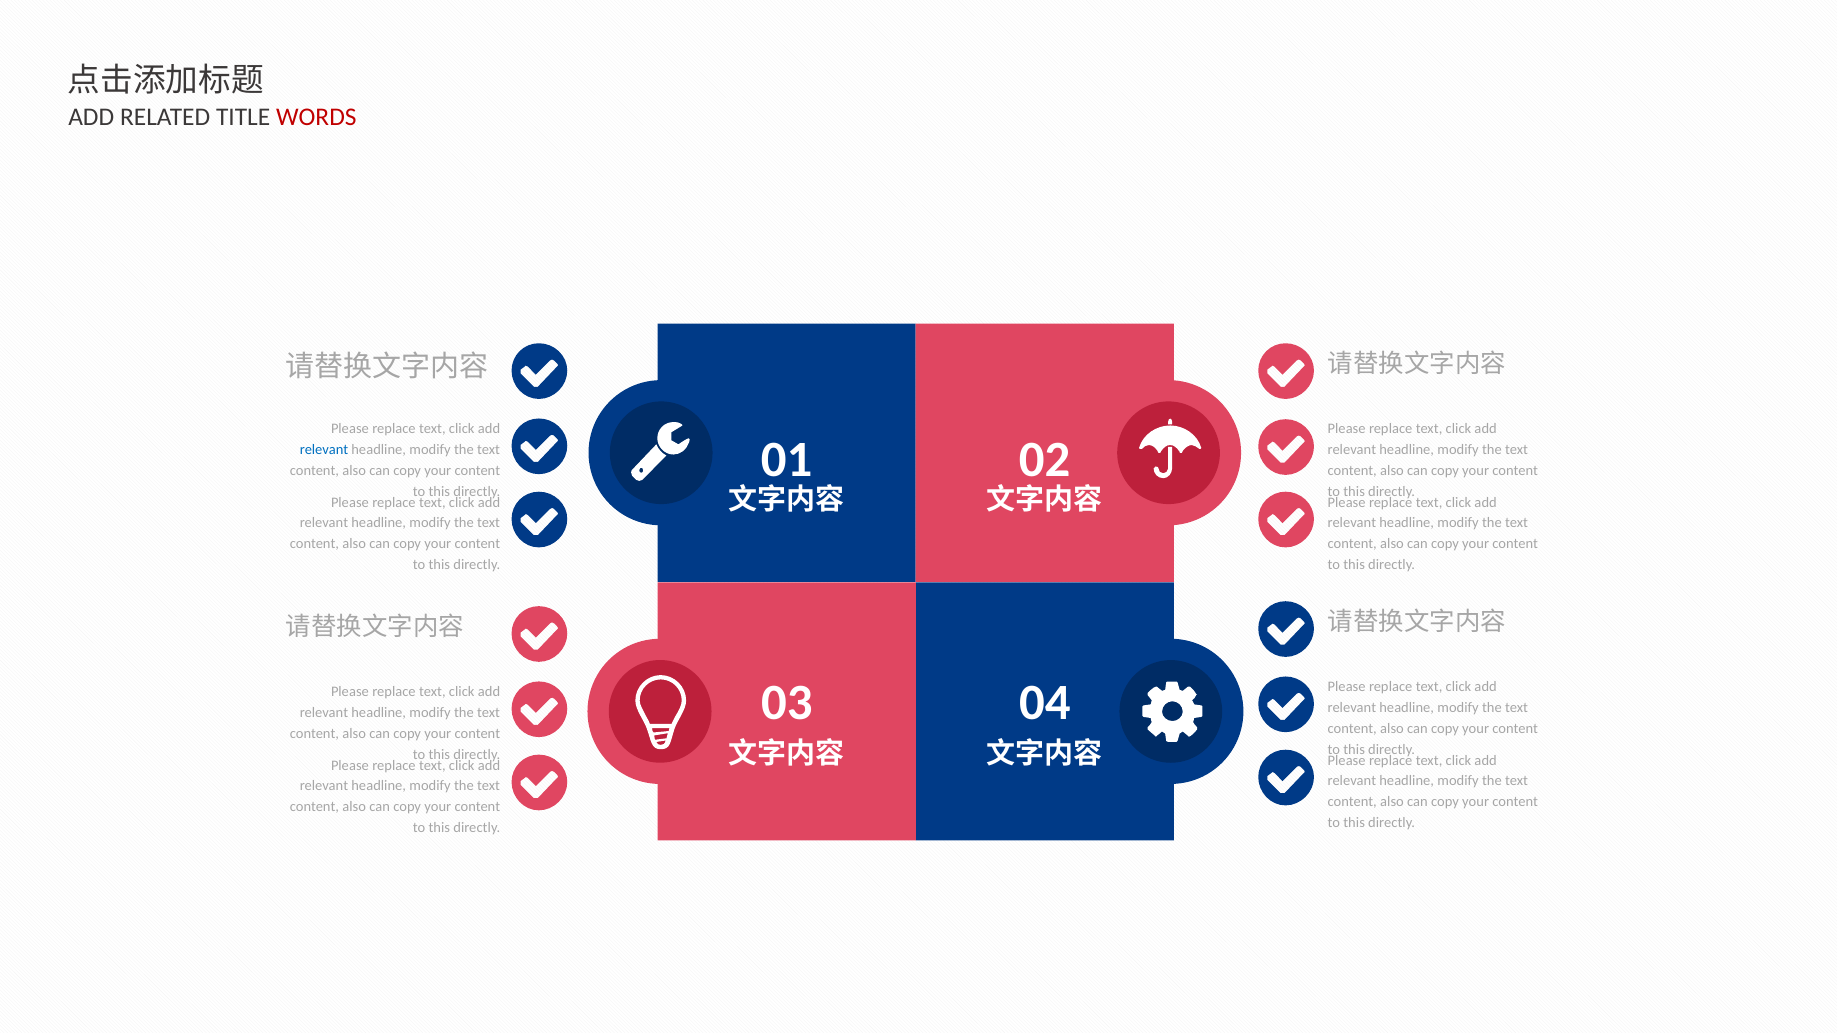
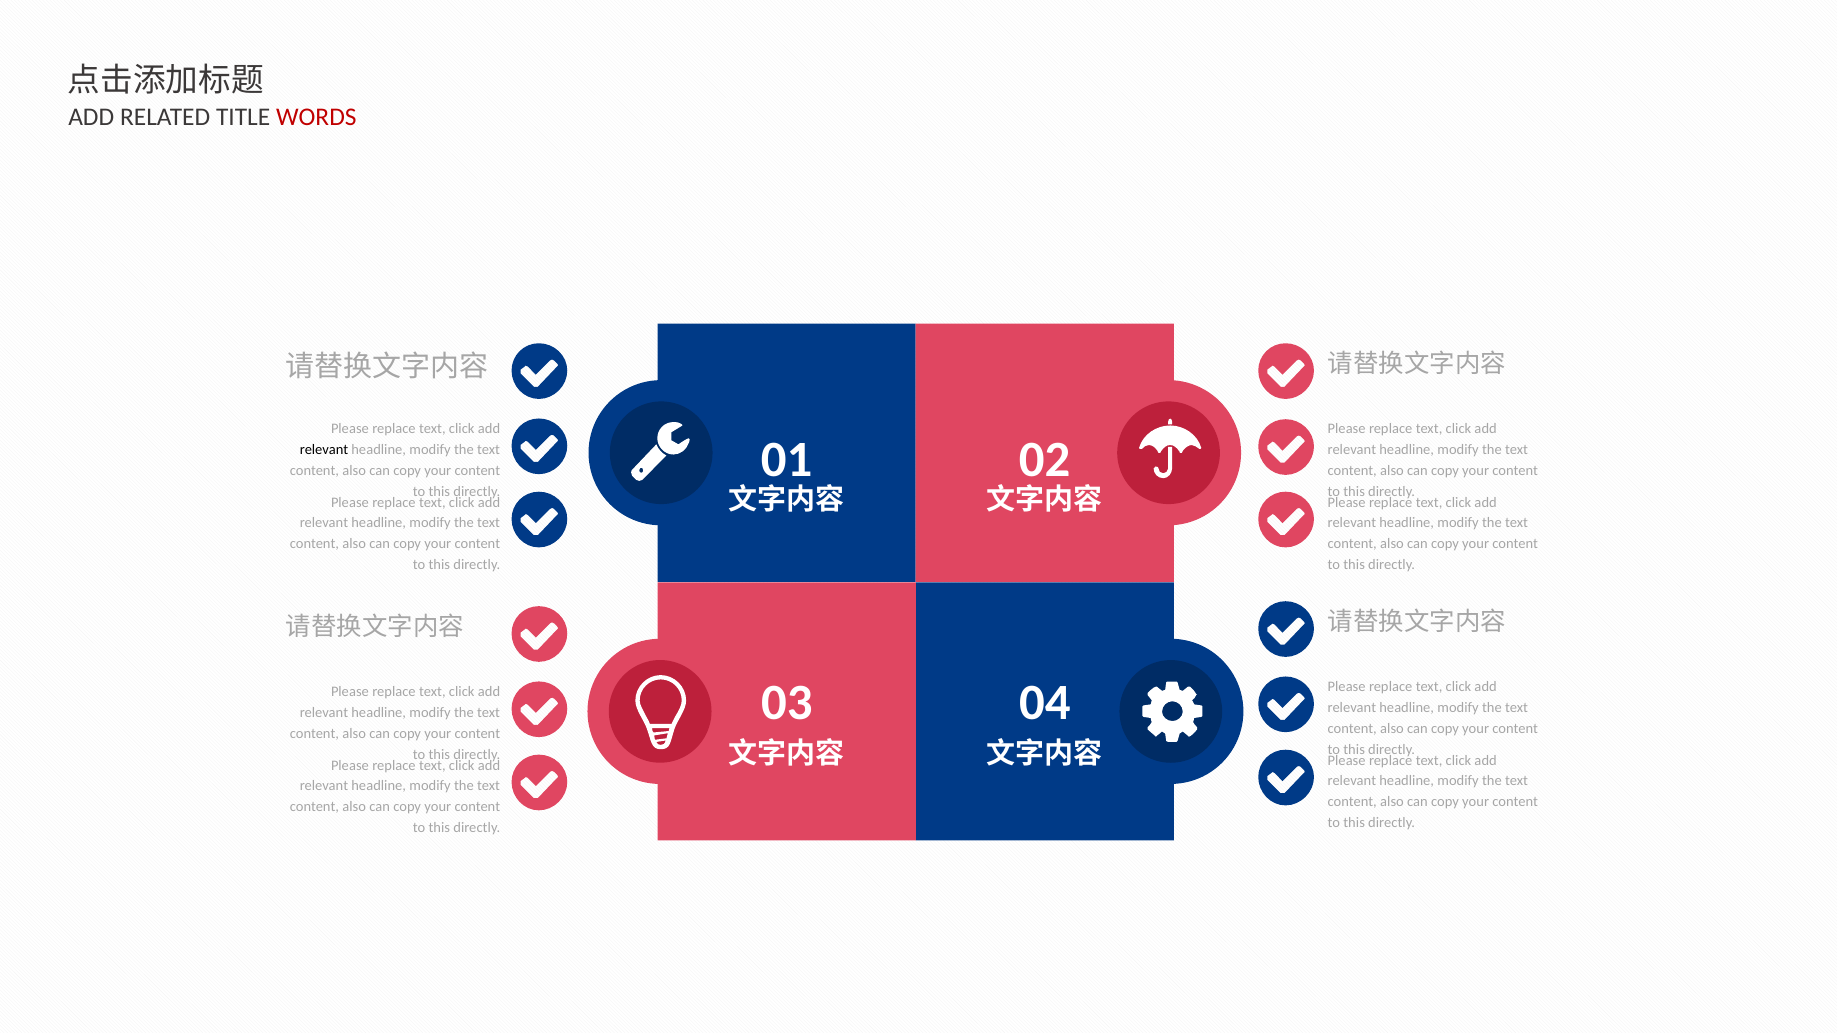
relevant at (324, 450) colour: blue -> black
